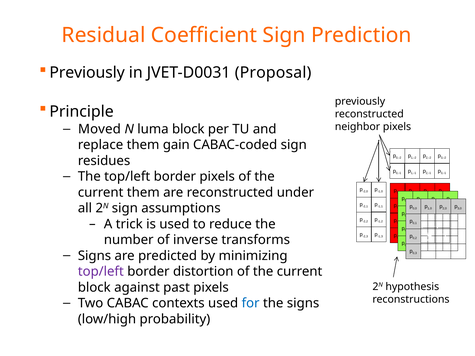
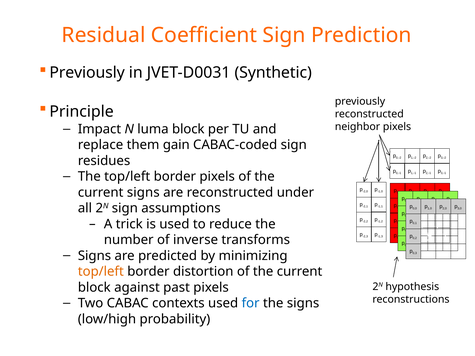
Proposal: Proposal -> Synthetic
Moved: Moved -> Impact
current them: them -> signs
top/left at (101, 272) colour: purple -> orange
